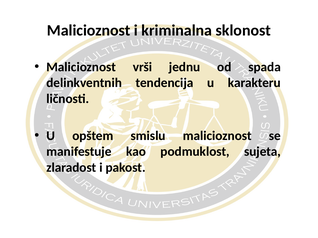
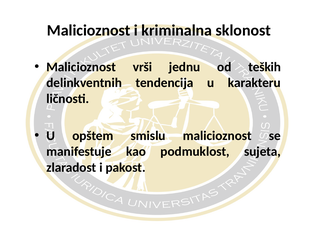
spada: spada -> teških
